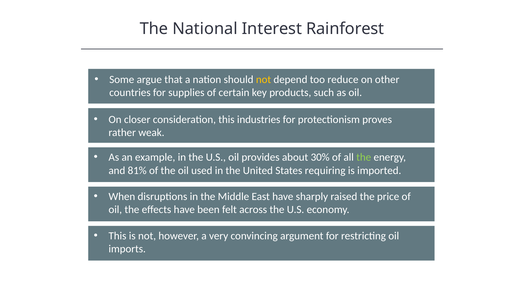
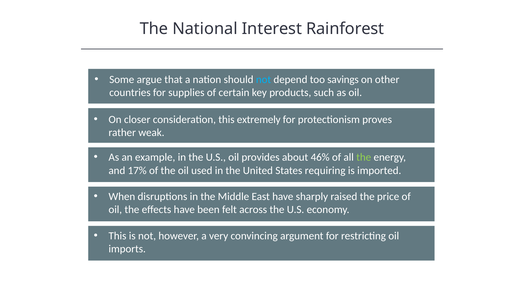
not at (264, 80) colour: yellow -> light blue
reduce: reduce -> savings
industries: industries -> extremely
30%: 30% -> 46%
81%: 81% -> 17%
